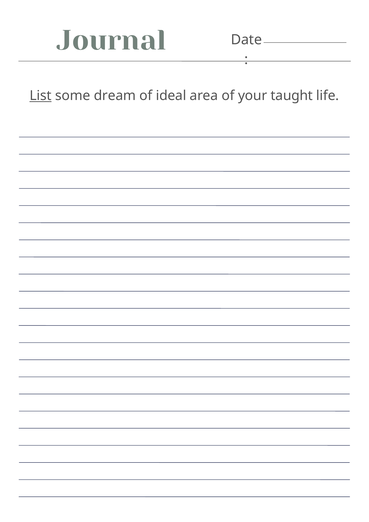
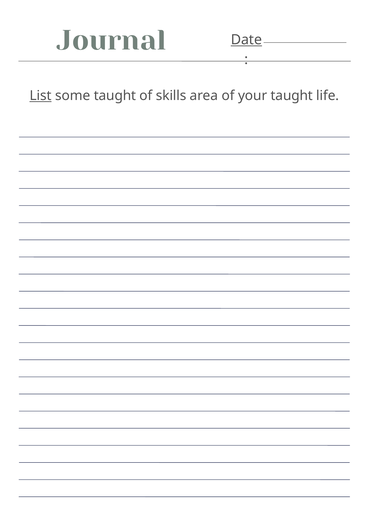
Date underline: none -> present
some dream: dream -> taught
ideal: ideal -> skills
